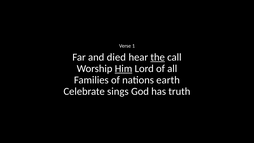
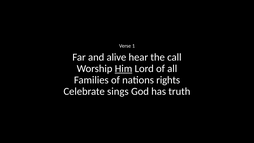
died: died -> alive
the underline: present -> none
earth: earth -> rights
